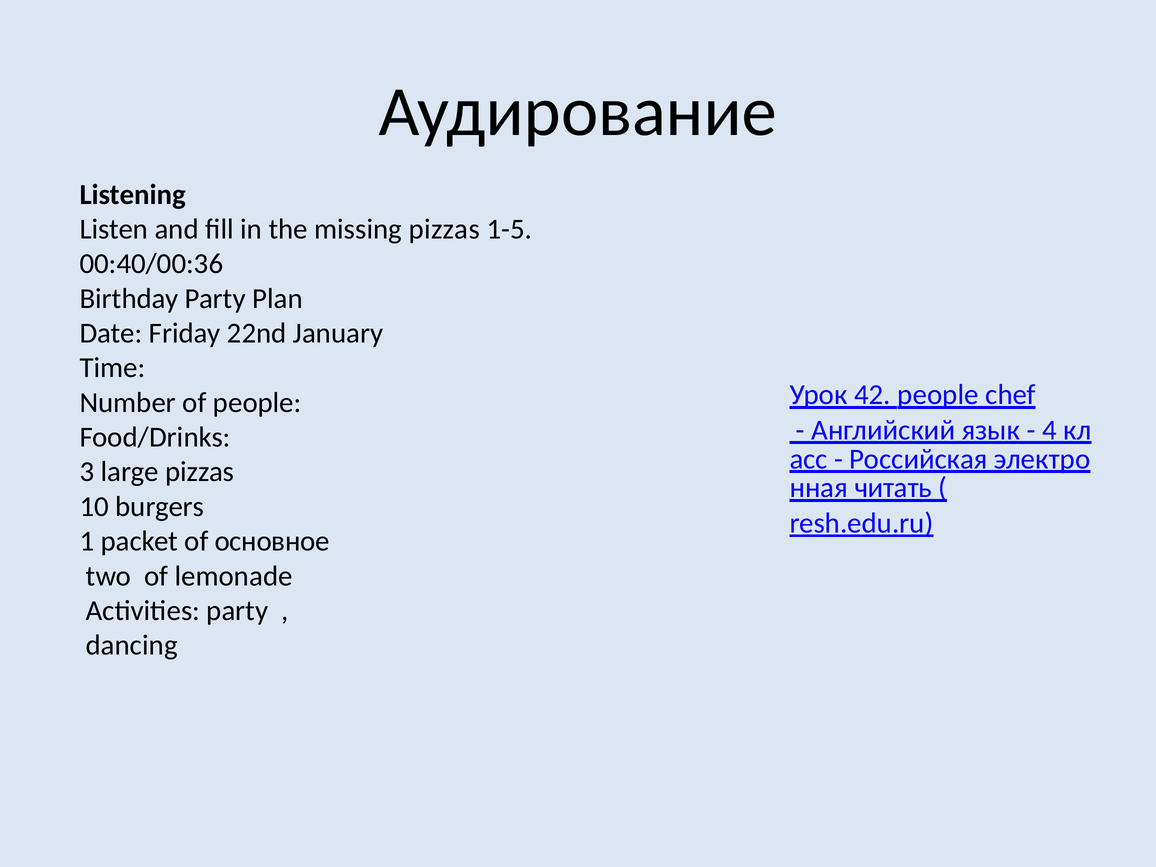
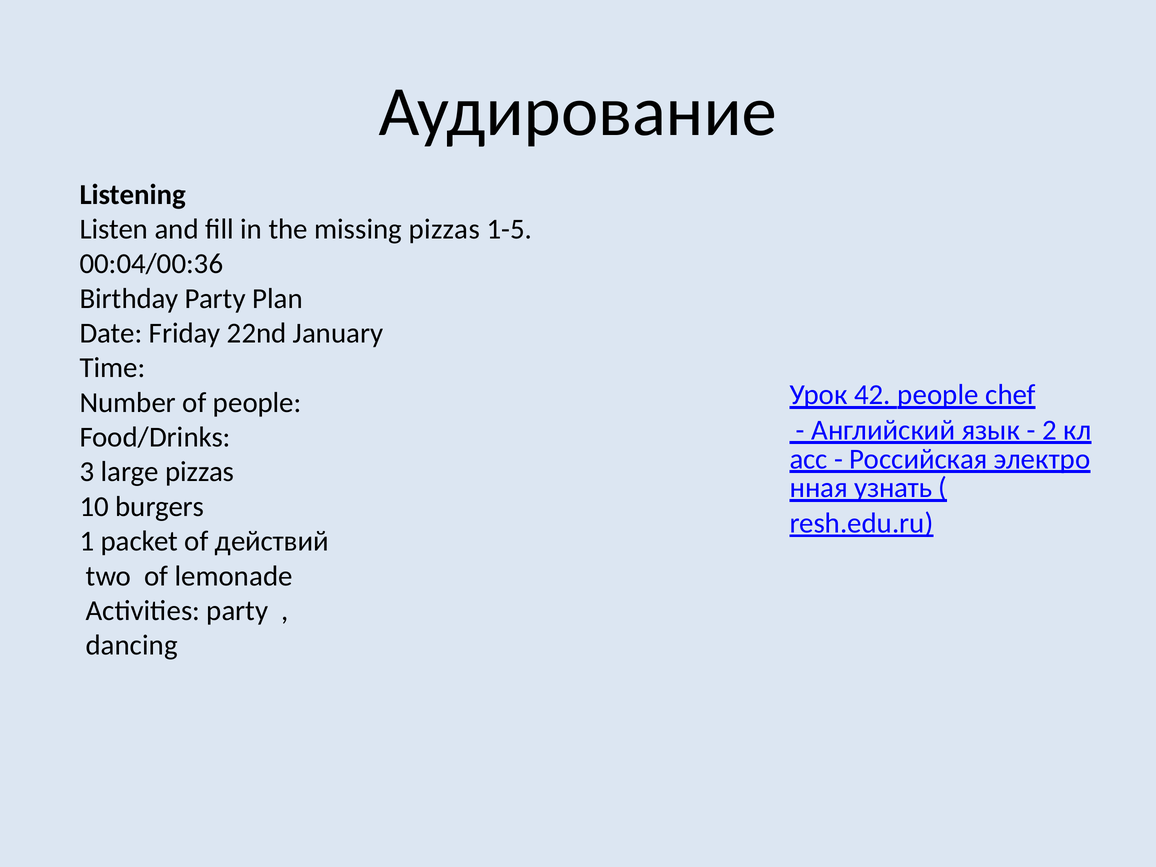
00:40/00:36: 00:40/00:36 -> 00:04/00:36
4: 4 -> 2
читать: читать -> узнать
основное: основное -> действий
